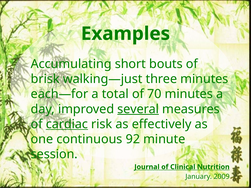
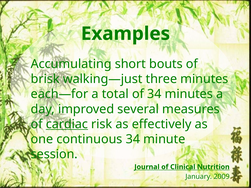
of 70: 70 -> 34
several underline: present -> none
continuous 92: 92 -> 34
